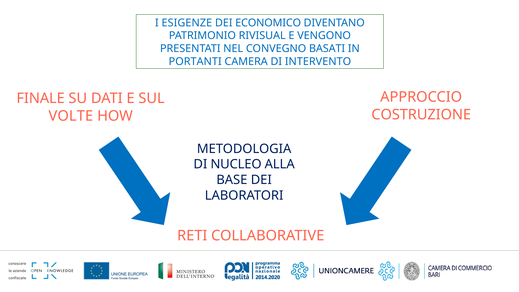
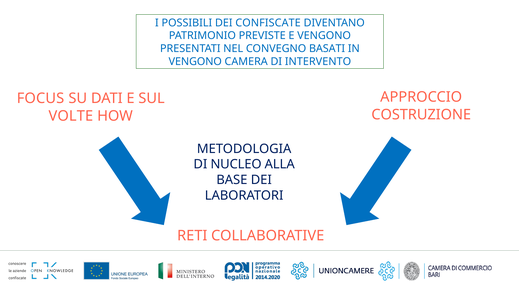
ESIGENZE: ESIGENZE -> POSSIBILI
ECONOMICO: ECONOMICO -> CONFISCATE
RIVISUAL: RIVISUAL -> PREVISTE
PORTANTI at (195, 62): PORTANTI -> VENGONO
FINALE: FINALE -> FOCUS
